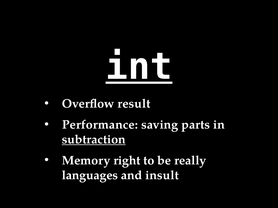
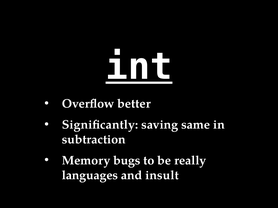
result: result -> better
Performance: Performance -> Signiﬁcantly
parts: parts -> same
subtraction underline: present -> none
right: right -> bugs
